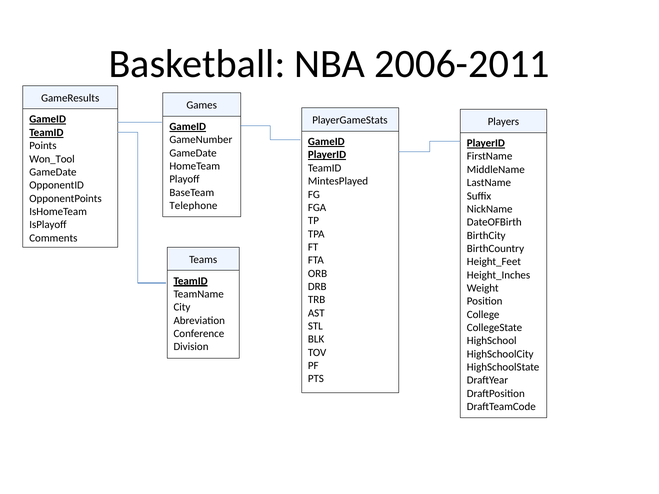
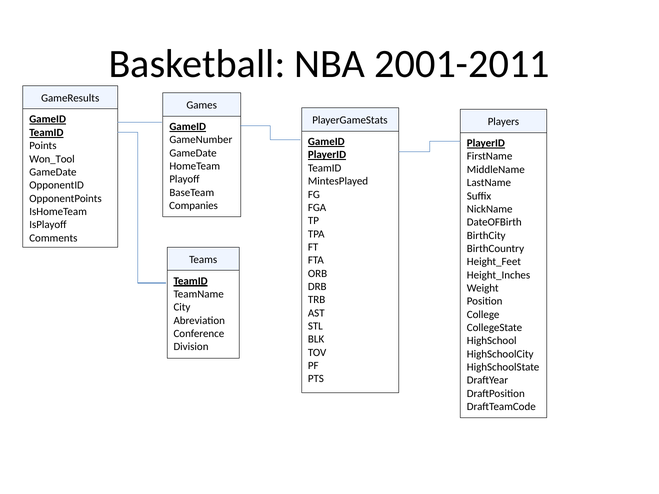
2006-2011: 2006-2011 -> 2001-2011
Telephone: Telephone -> Companies
